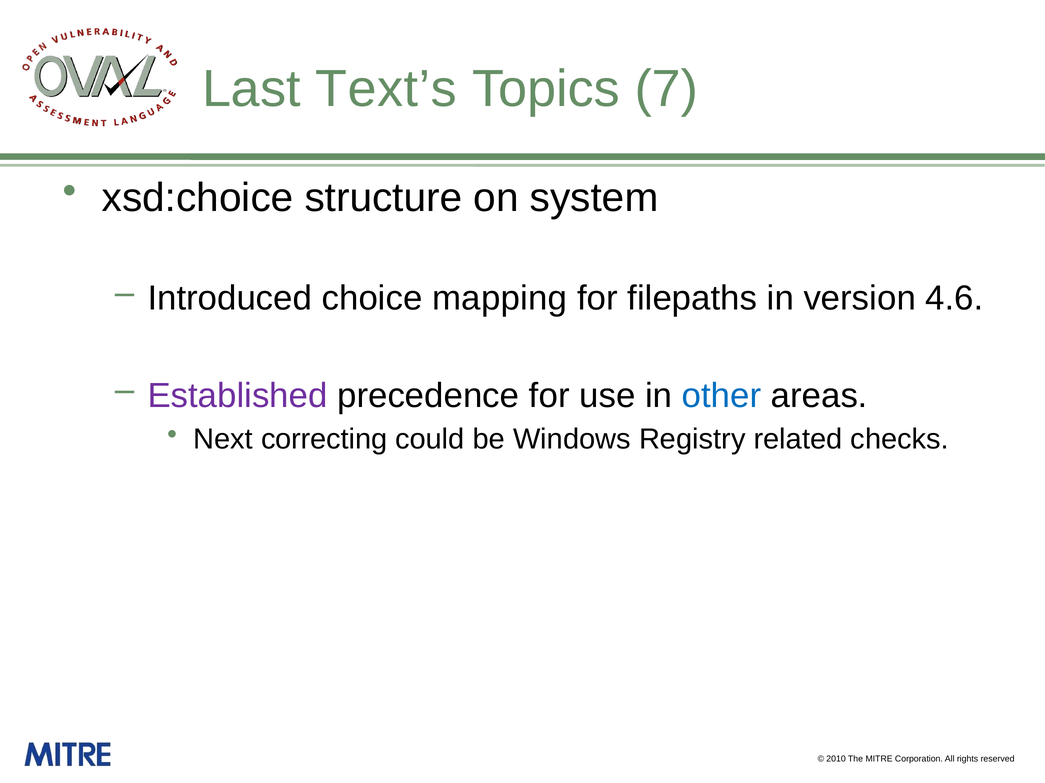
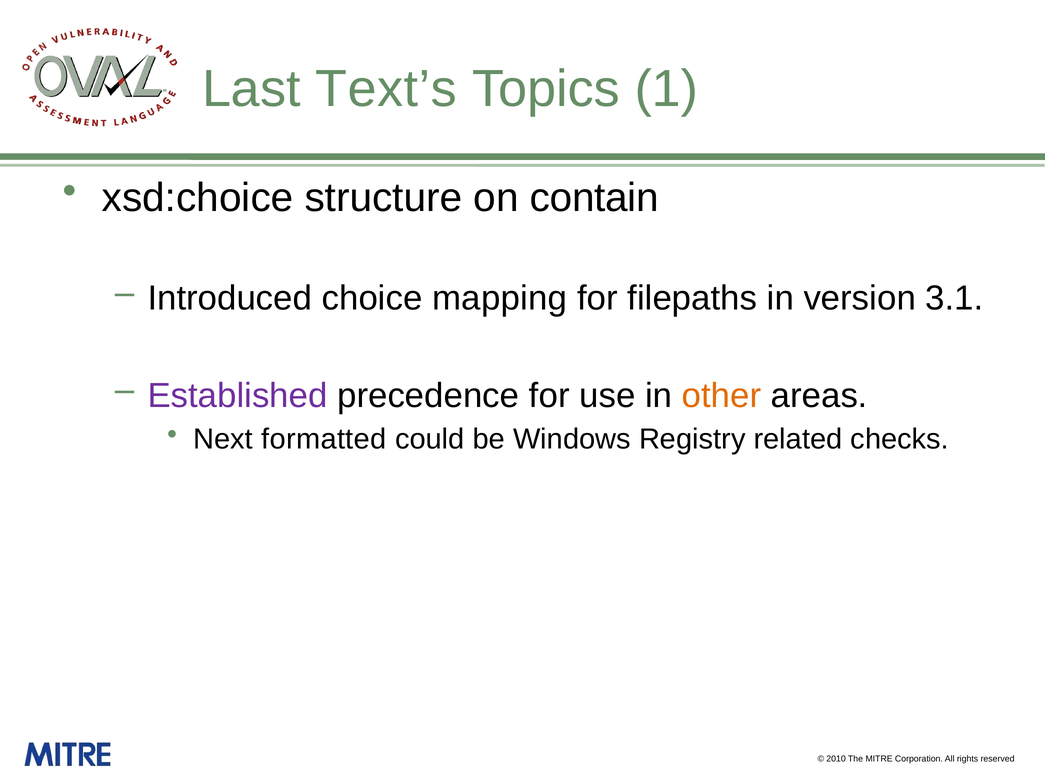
7: 7 -> 1
system: system -> contain
4.6: 4.6 -> 3.1
other colour: blue -> orange
correcting: correcting -> formatted
